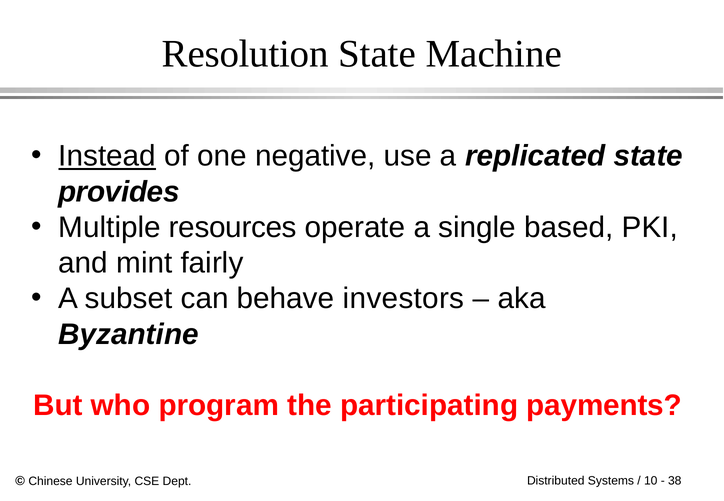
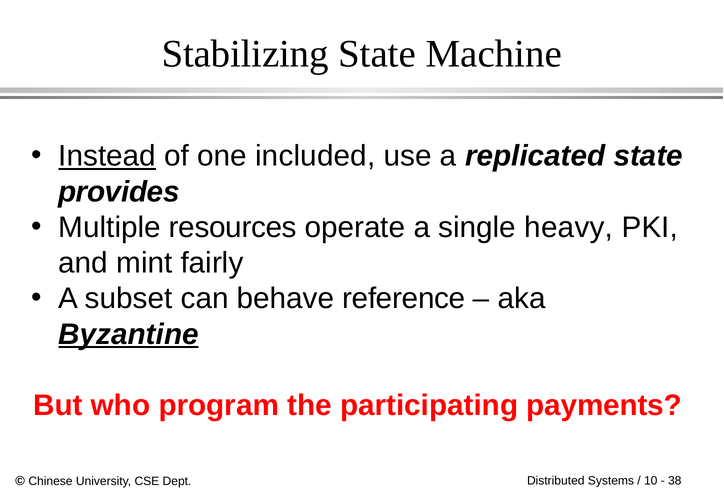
Resolution: Resolution -> Stabilizing
negative: negative -> included
based: based -> heavy
investors: investors -> reference
Byzantine underline: none -> present
